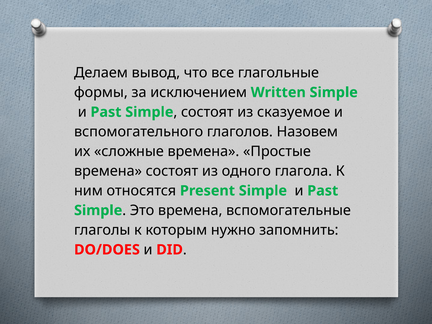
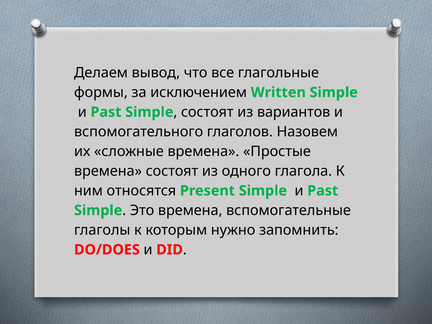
сказуемое: сказуемое -> вариантов
